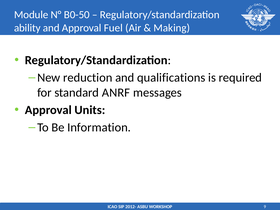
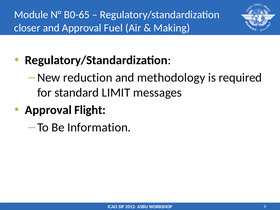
B0-50: B0-50 -> B0-65
ability: ability -> closer
qualifications: qualifications -> methodology
ANRF: ANRF -> LIMIT
Units: Units -> Flight
